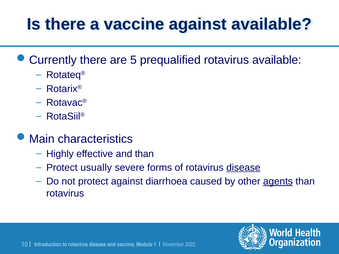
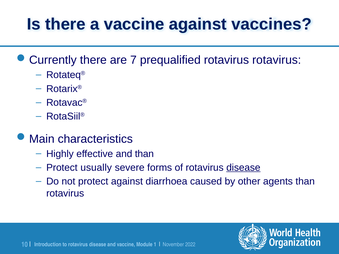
against available: available -> vaccines
5: 5 -> 7
rotavirus available: available -> rotavirus
agents underline: present -> none
